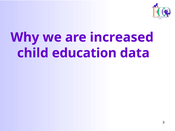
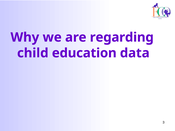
increased: increased -> regarding
